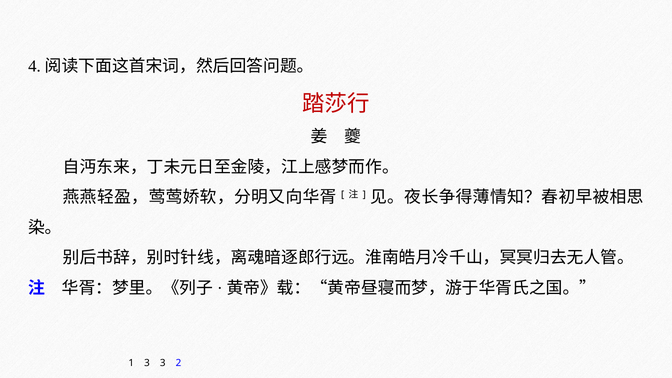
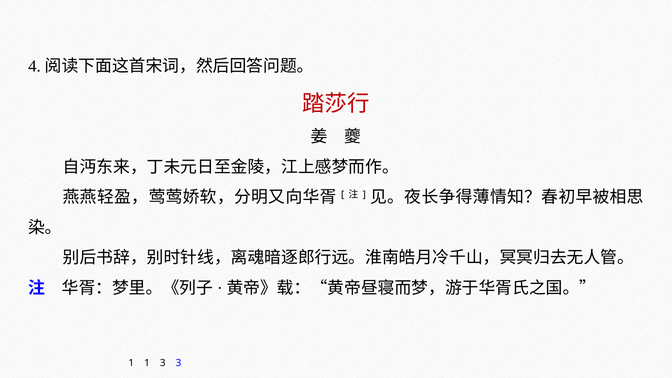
1 3: 3 -> 1
3 2: 2 -> 3
